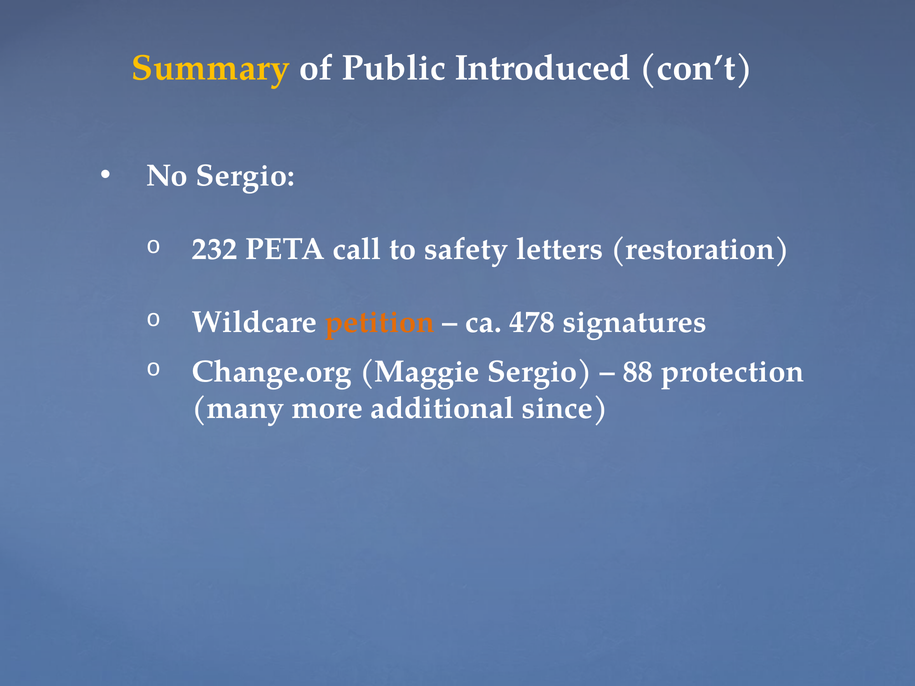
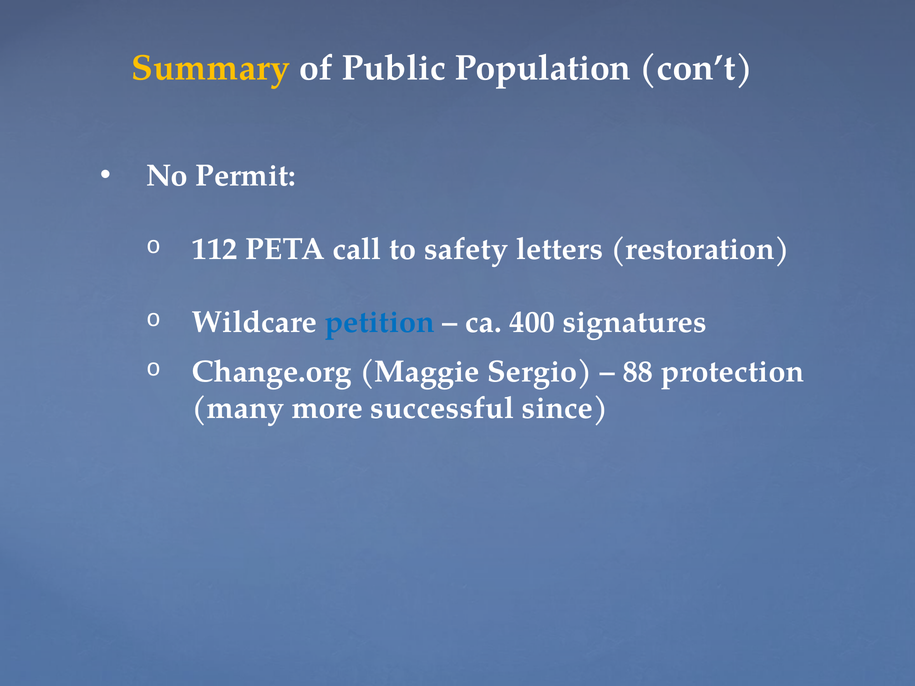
Introduced: Introduced -> Population
No Sergio: Sergio -> Permit
232: 232 -> 112
petition colour: orange -> blue
478: 478 -> 400
additional: additional -> successful
